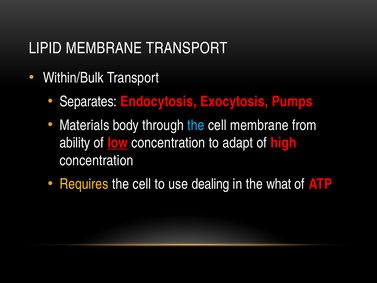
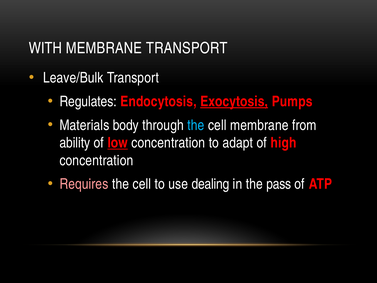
LIPID: LIPID -> WITH
Within/Bulk: Within/Bulk -> Leave/Bulk
Separates: Separates -> Regulates
Exocytosis underline: none -> present
Requires colour: yellow -> pink
what: what -> pass
